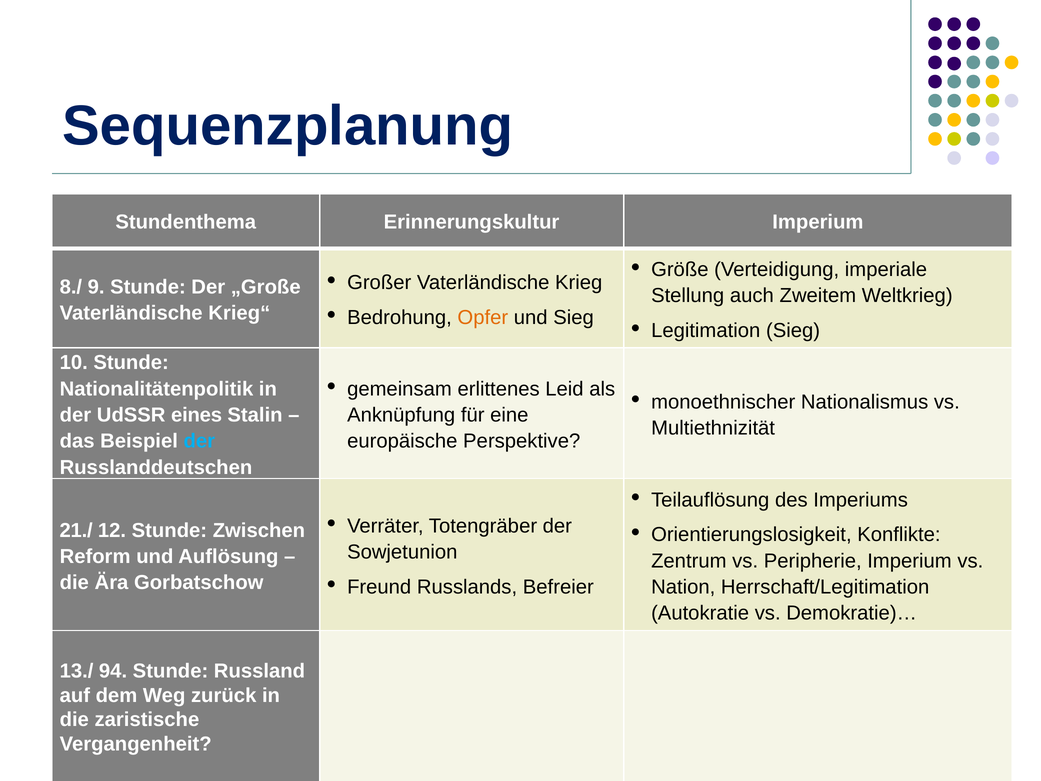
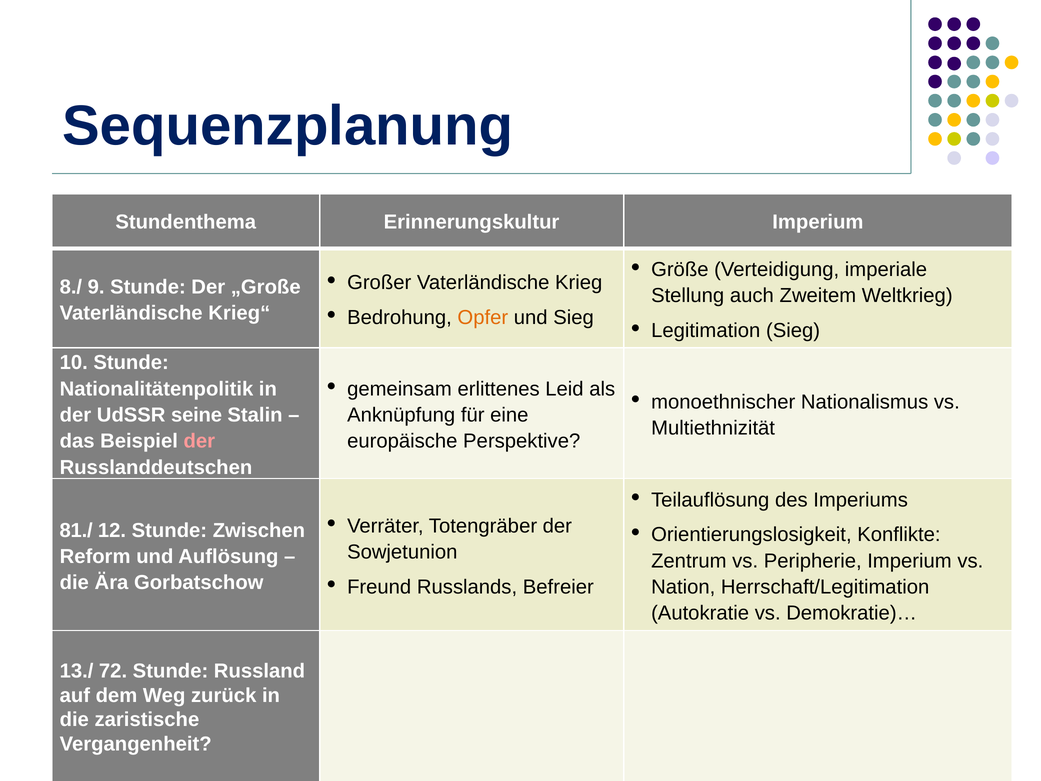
eines: eines -> seine
der at (199, 441) colour: light blue -> pink
21./: 21./ -> 81./
94: 94 -> 72
